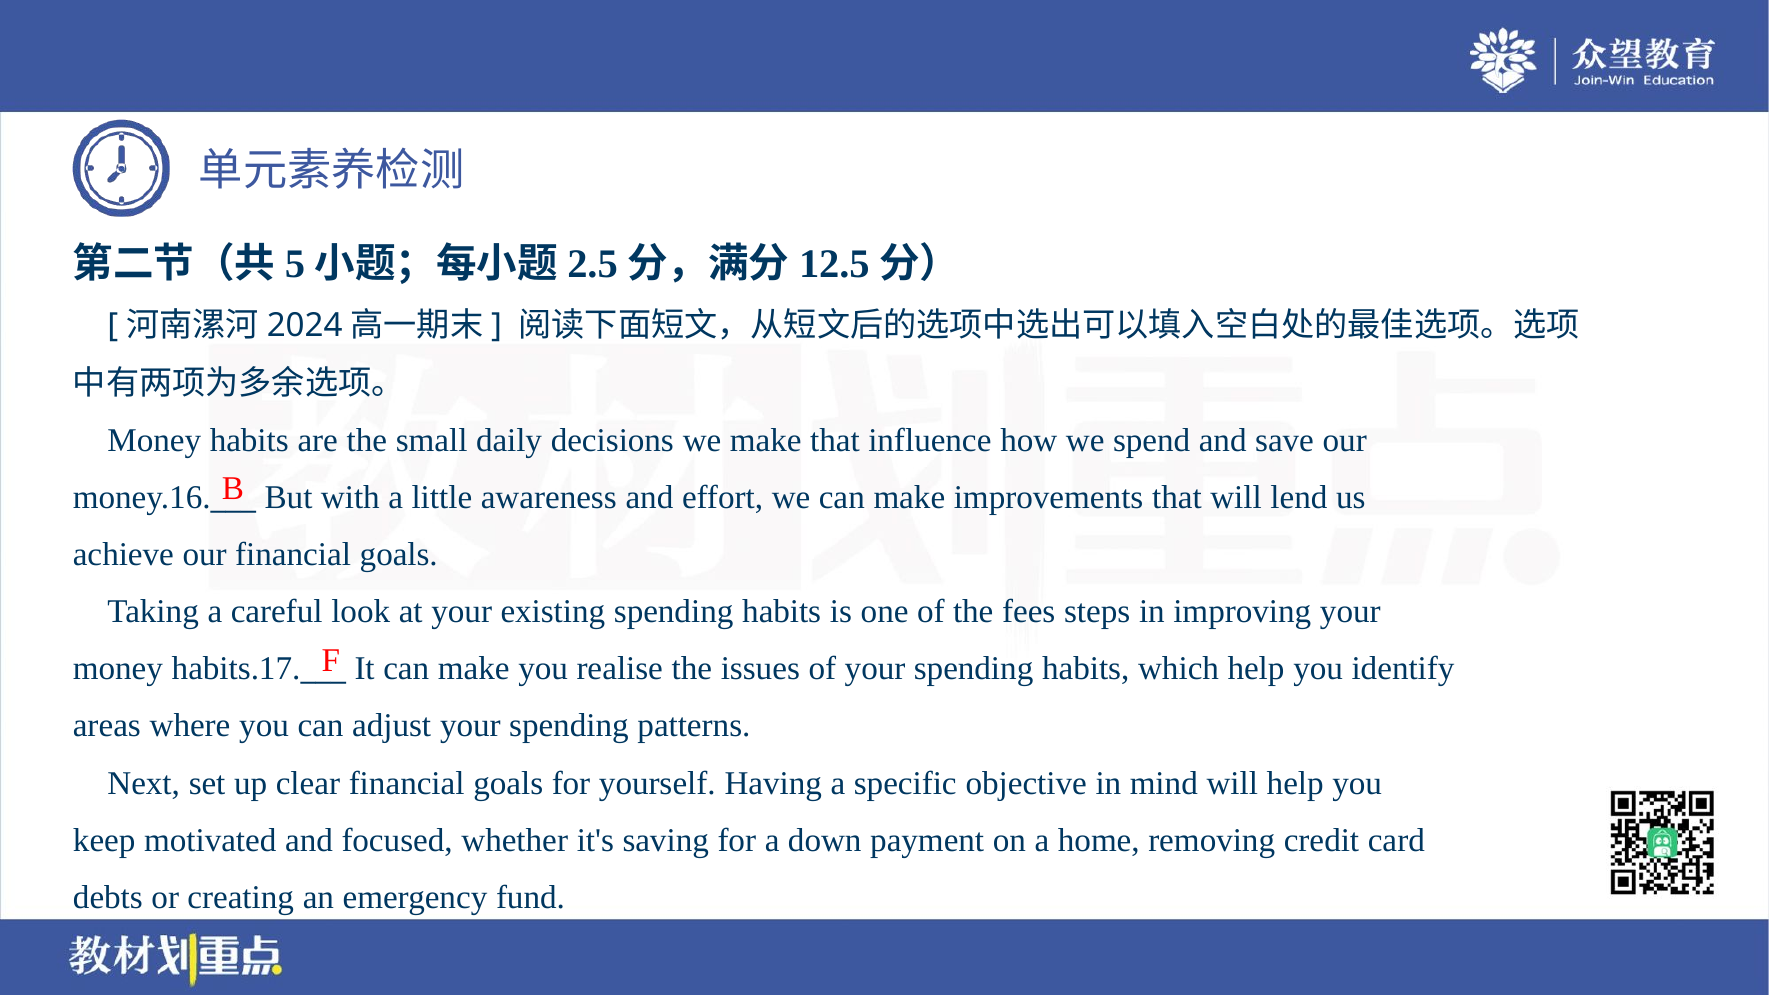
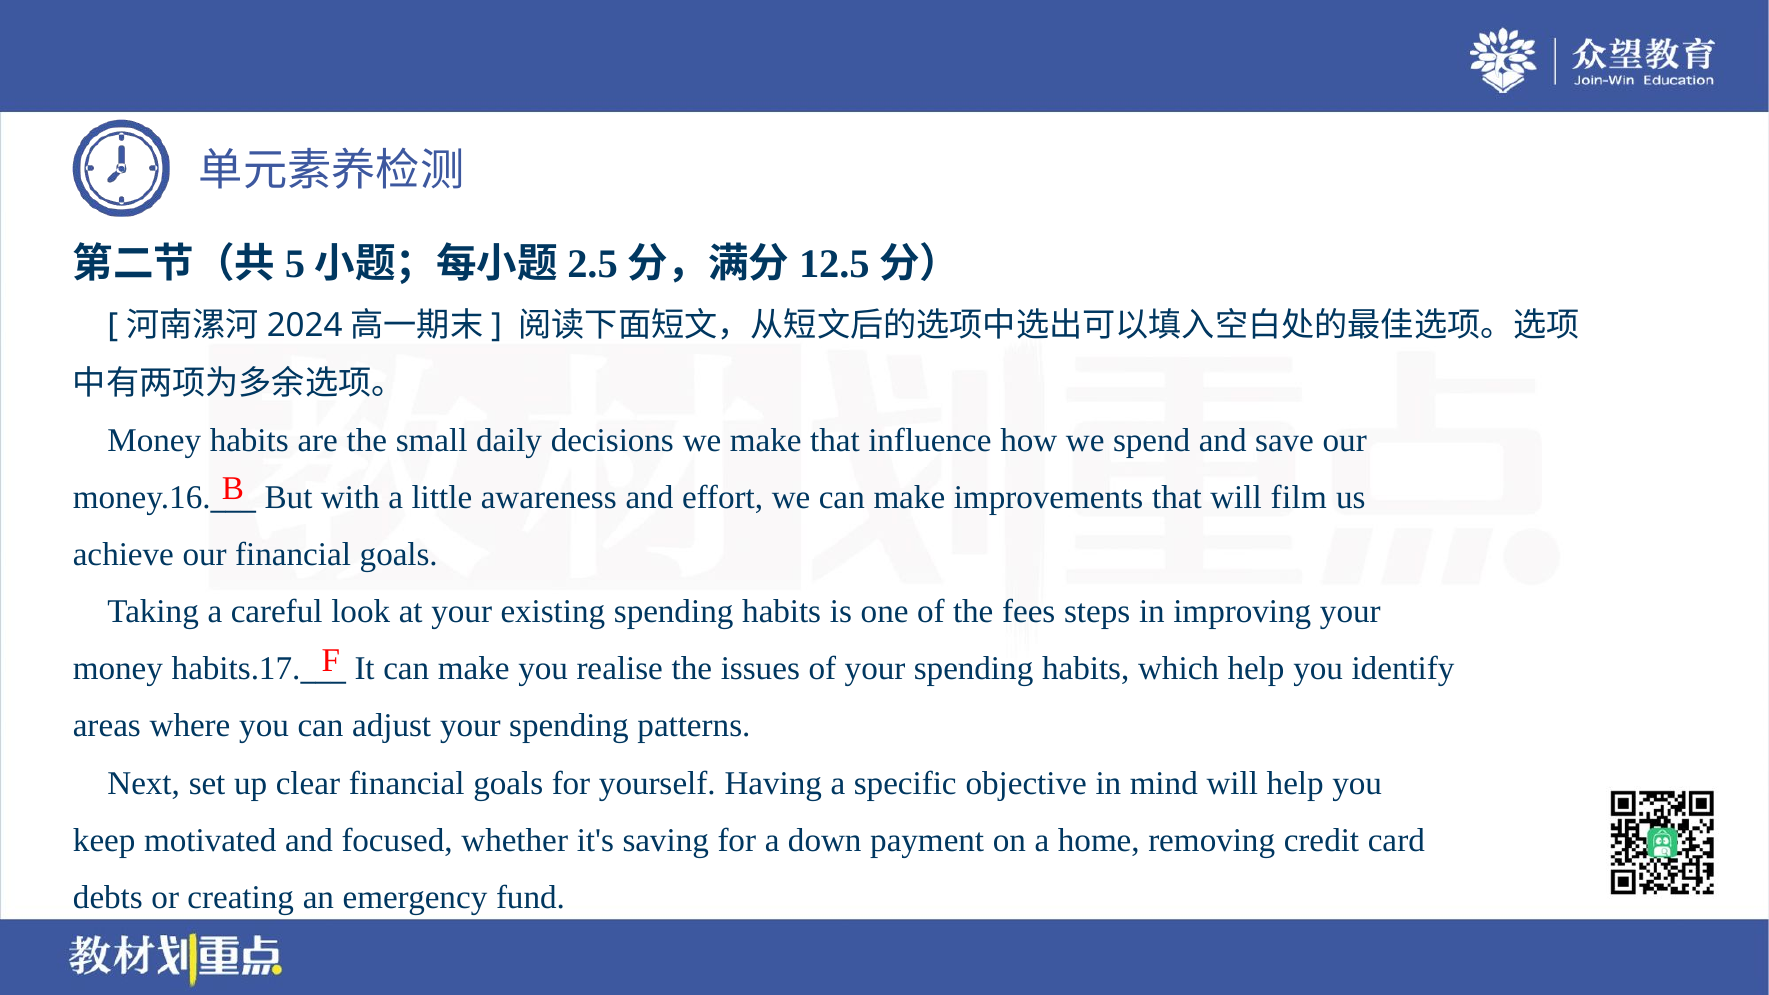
lend: lend -> film
